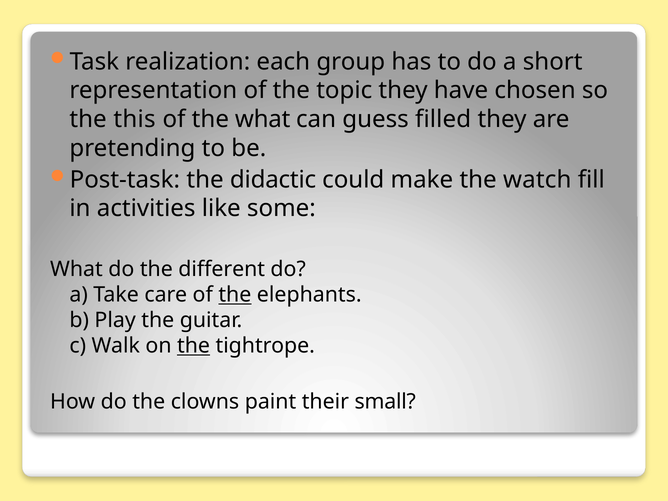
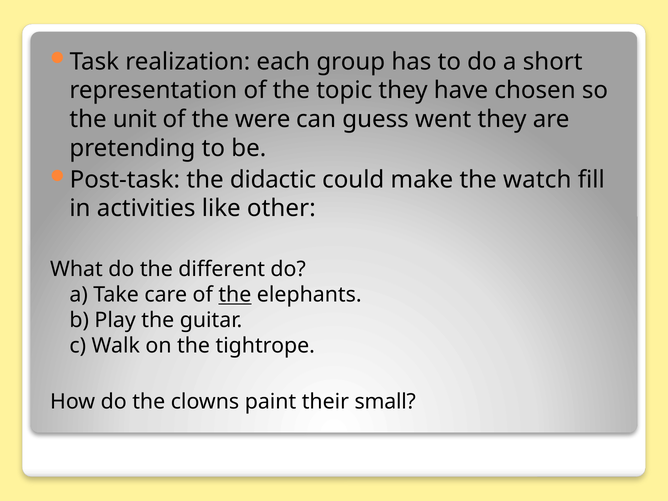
this: this -> unit
the what: what -> were
filled: filled -> went
some: some -> other
the at (194, 346) underline: present -> none
